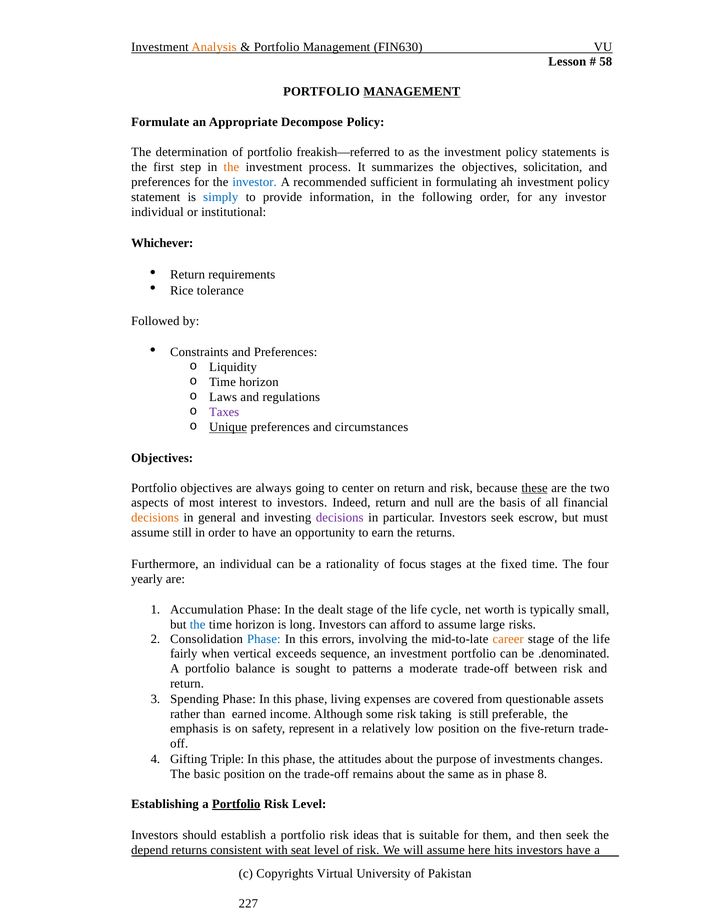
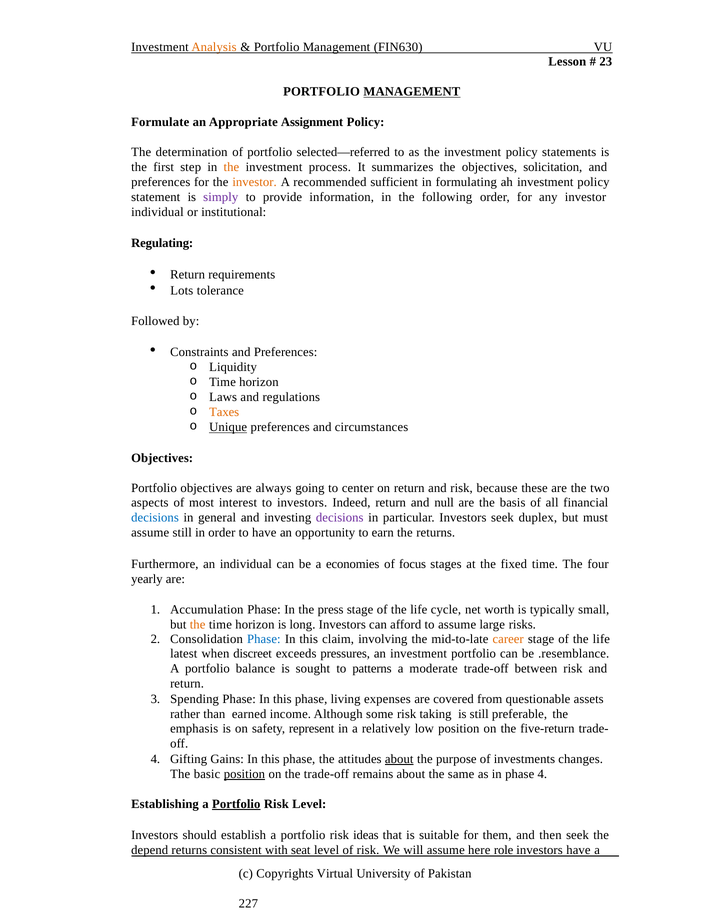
58: 58 -> 23
Decompose: Decompose -> Assignment
freakish—referred: freakish—referred -> selected—referred
investor at (255, 182) colour: blue -> orange
simply colour: blue -> purple
Whichever: Whichever -> Regulating
Rice: Rice -> Lots
Taxes colour: purple -> orange
these underline: present -> none
decisions at (155, 518) colour: orange -> blue
escrow: escrow -> duplex
rationality: rationality -> economies
dealt: dealt -> press
the at (198, 625) colour: blue -> orange
errors: errors -> claim
fairly: fairly -> latest
vertical: vertical -> discreet
sequence: sequence -> pressures
.denominated: .denominated -> .resemblance
Triple: Triple -> Gains
about at (399, 759) underline: none -> present
position at (244, 774) underline: none -> present
phase 8: 8 -> 4
hits: hits -> role
